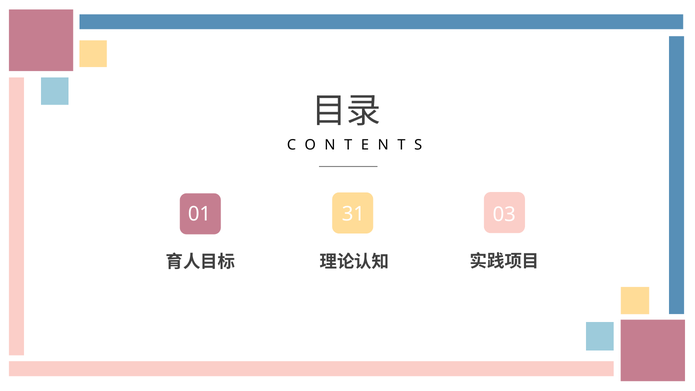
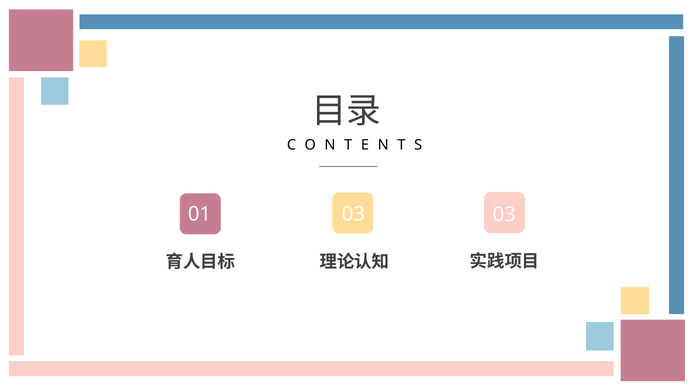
01 31: 31 -> 03
